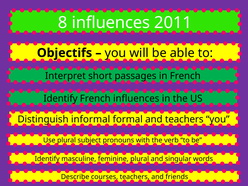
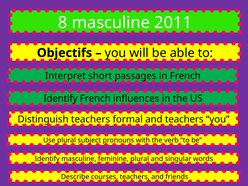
8 influences: influences -> masculine
Distinguish informal: informal -> teachers
